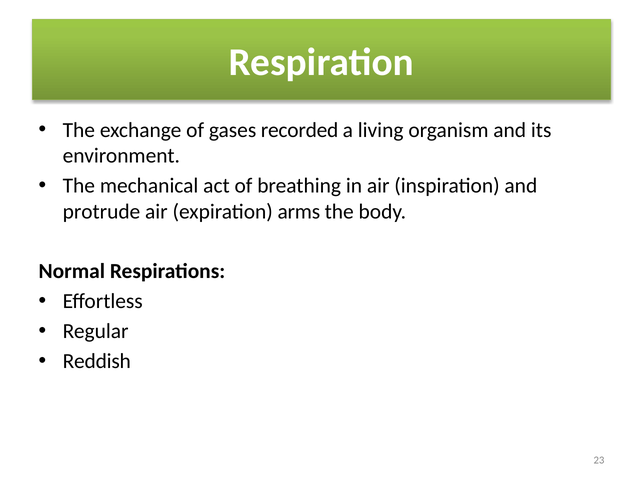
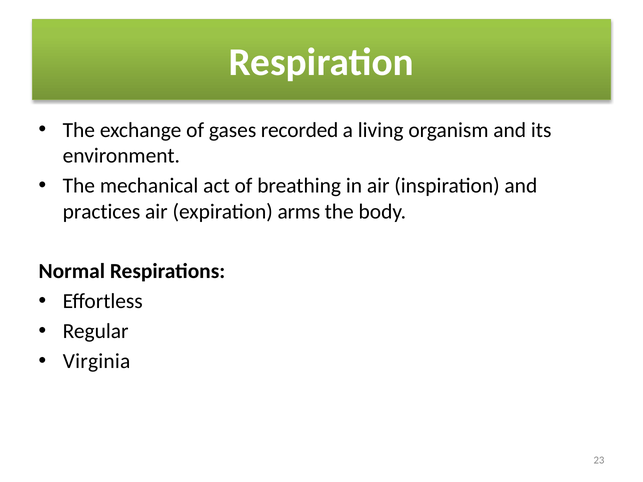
protrude: protrude -> practices
Reddish: Reddish -> Virginia
